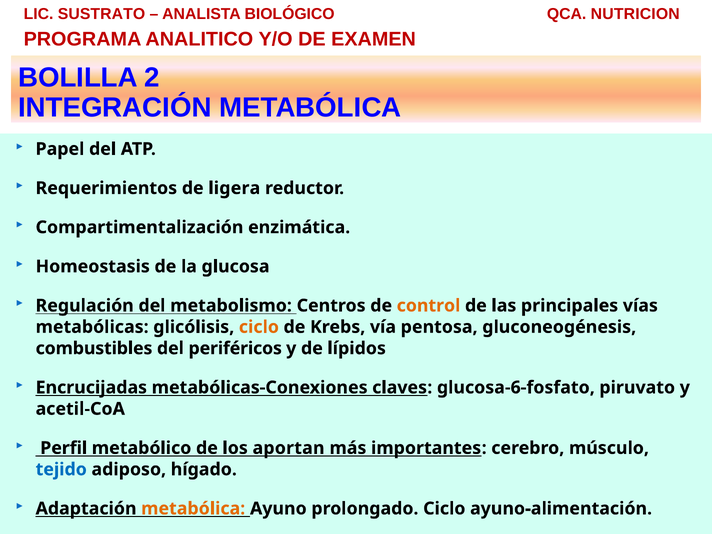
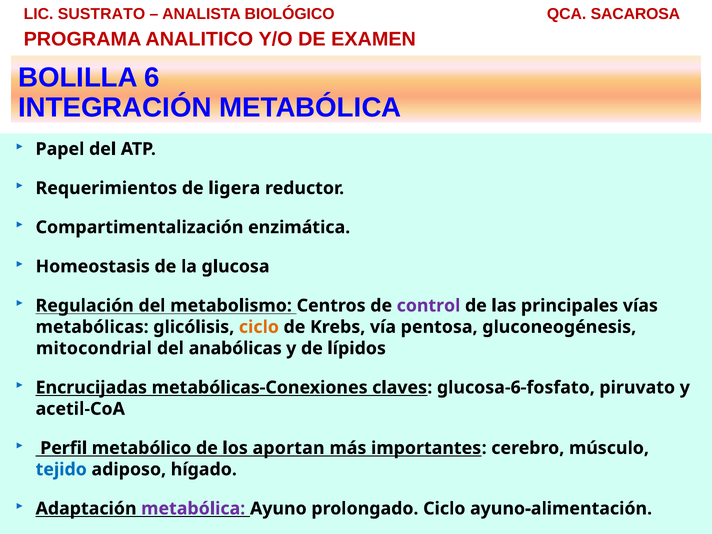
NUTRICION: NUTRICION -> SACAROSA
2: 2 -> 6
control colour: orange -> purple
combustibles: combustibles -> mitocondrial
periféricos: periféricos -> anabólicas
metabólica at (193, 509) colour: orange -> purple
